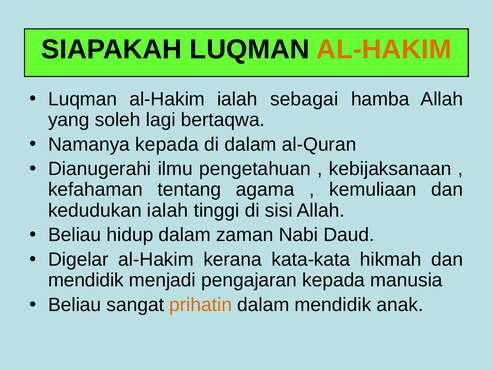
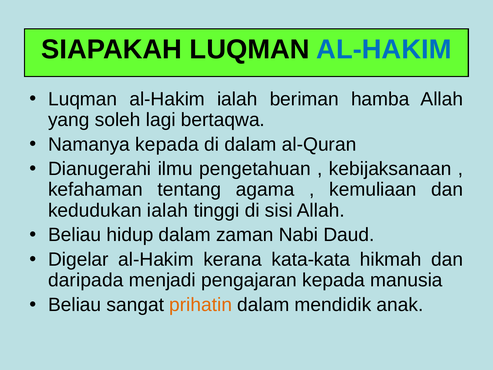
AL-HAKIM at (384, 50) colour: orange -> blue
sebagai: sebagai -> beriman
mendidik at (86, 280): mendidik -> daripada
